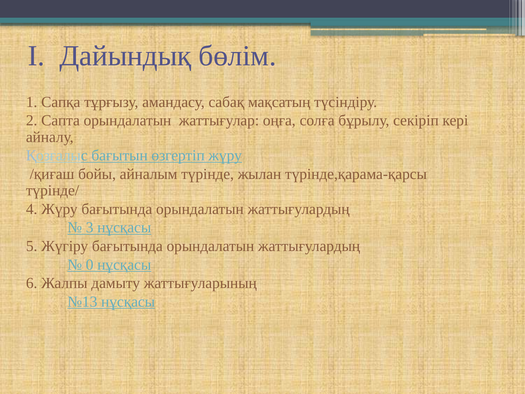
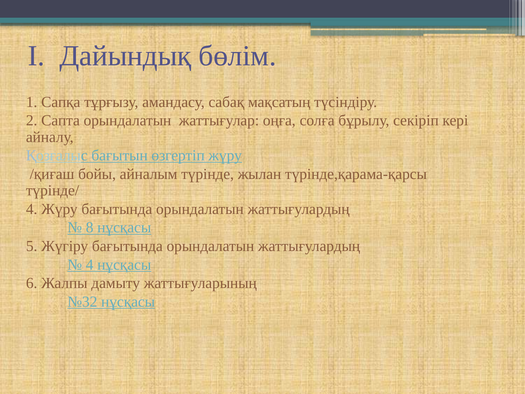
3: 3 -> 8
0 at (90, 264): 0 -> 4
№13: №13 -> №32
